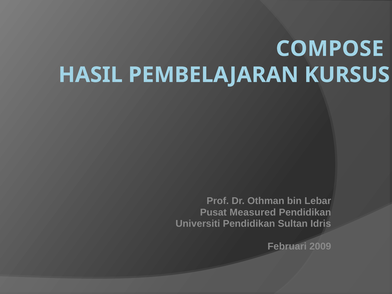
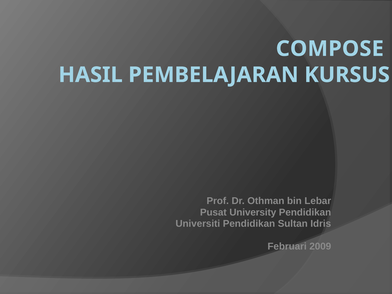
Measured: Measured -> University
